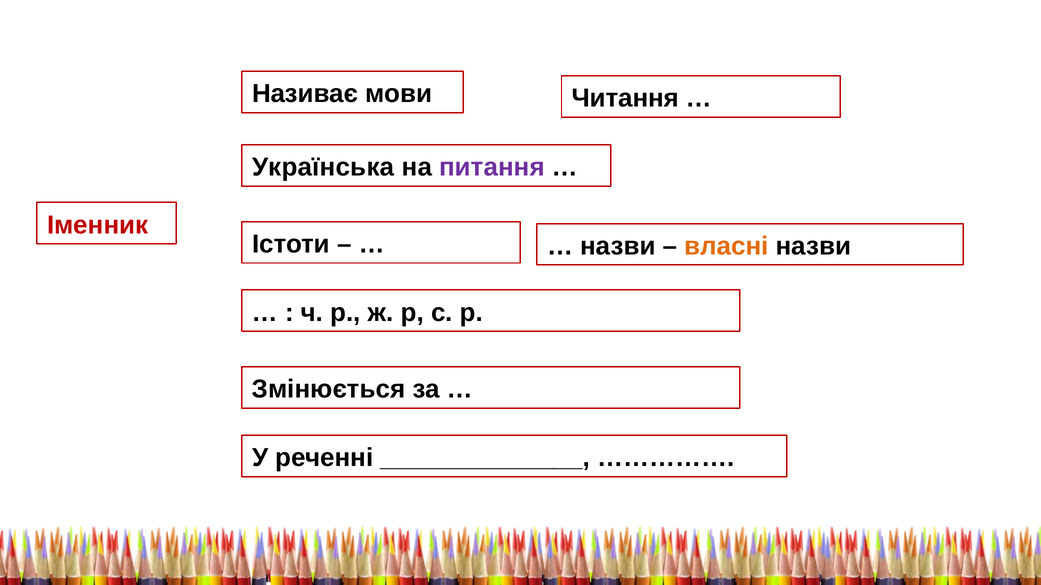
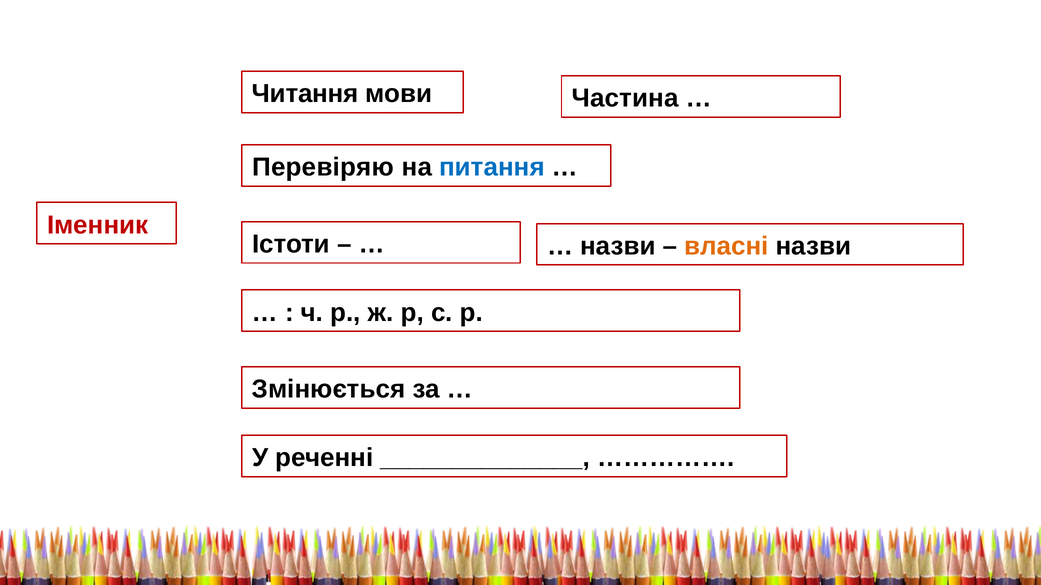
Називає: Називає -> Читання
Читання: Читання -> Частина
Українська: Українська -> Перевіряю
питання colour: purple -> blue
